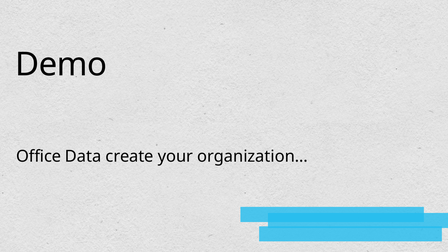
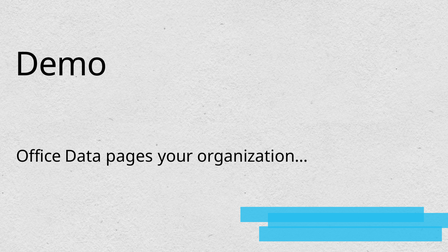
create: create -> pages
